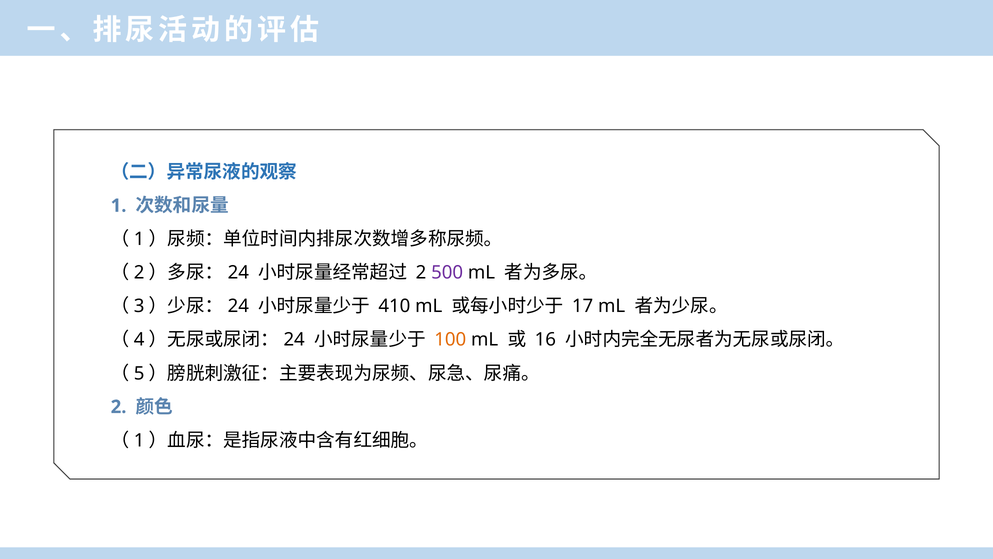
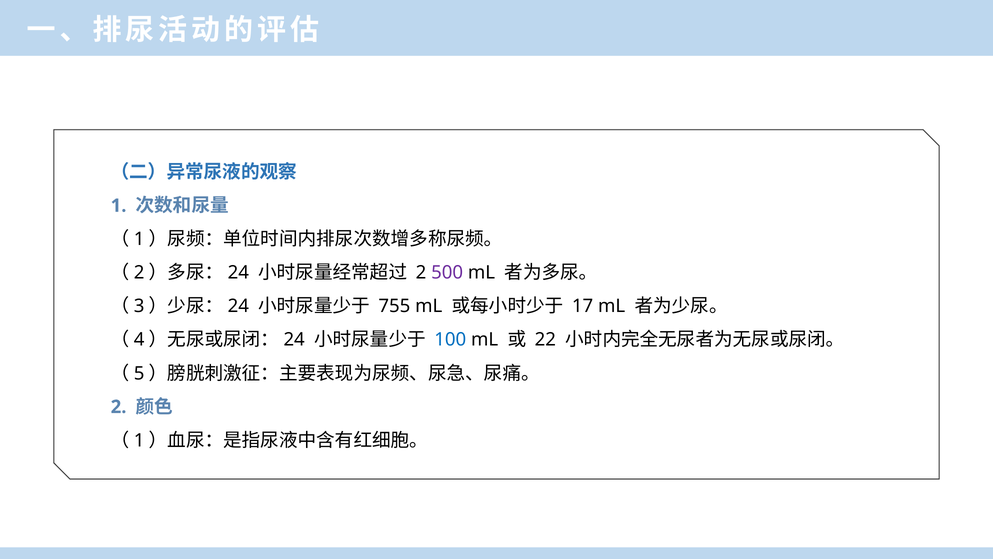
410: 410 -> 755
100 colour: orange -> blue
16: 16 -> 22
